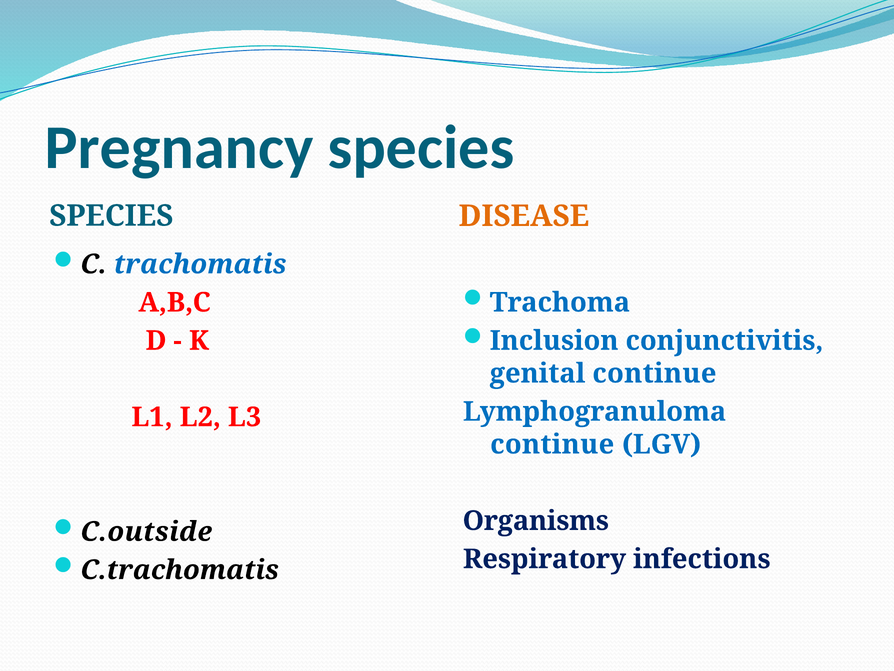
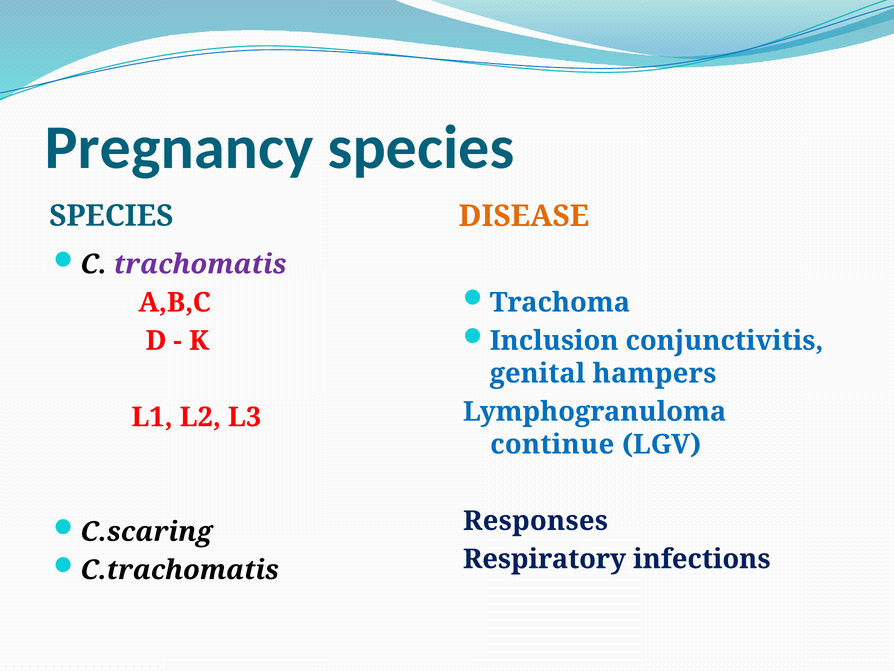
trachomatis colour: blue -> purple
genital continue: continue -> hampers
Organisms: Organisms -> Responses
C.outside: C.outside -> C.scaring
